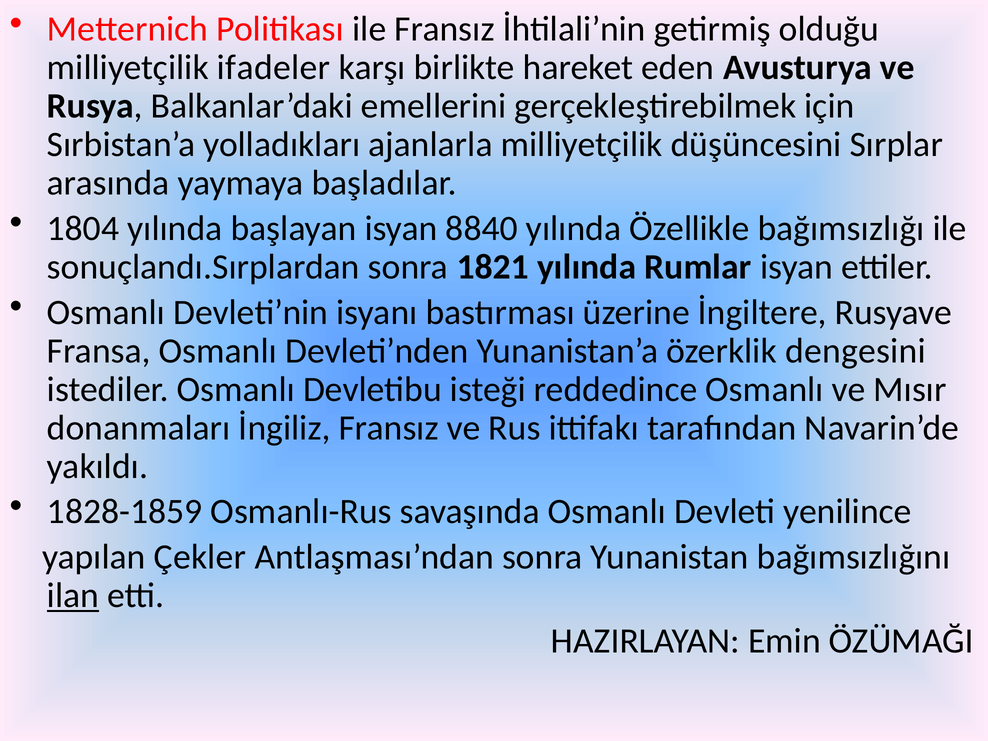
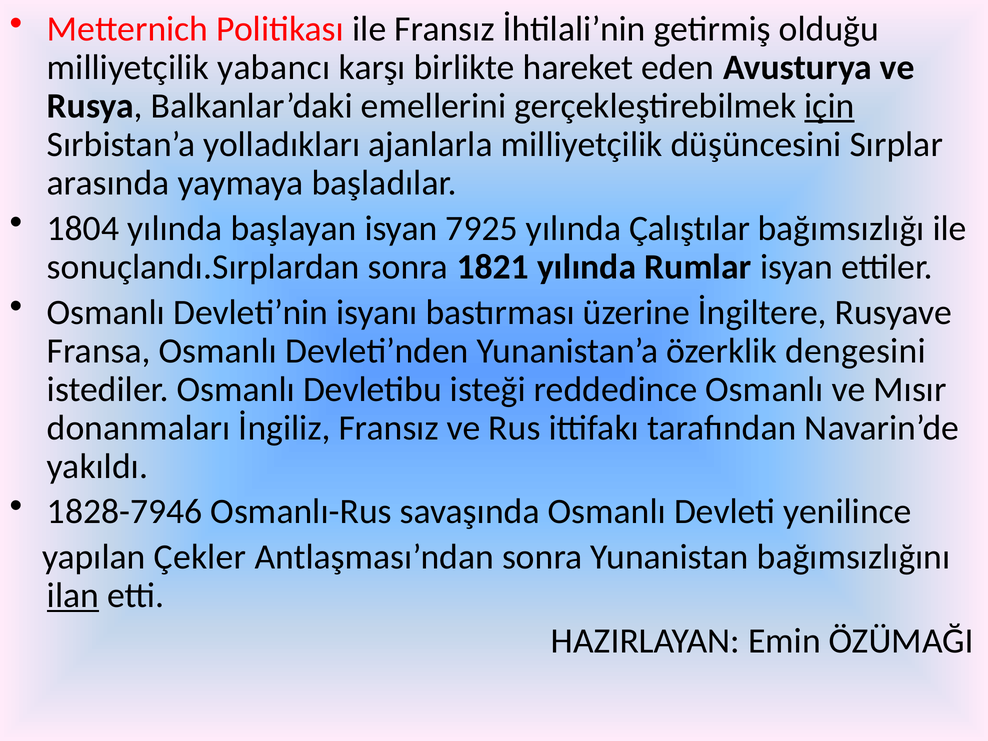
ifadeler: ifadeler -> yabancı
için underline: none -> present
8840: 8840 -> 7925
Özellikle: Özellikle -> Çalıştılar
1828-1859: 1828-1859 -> 1828-7946
